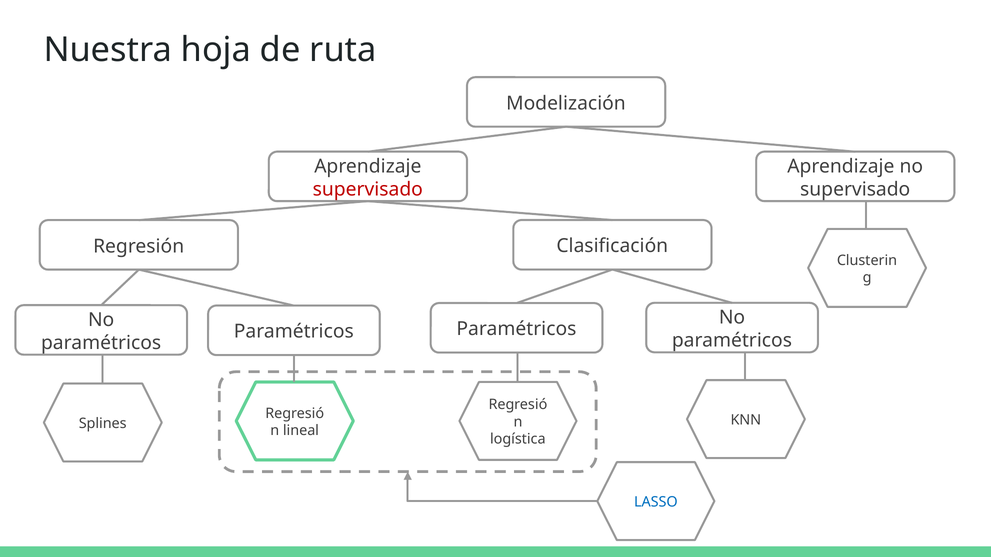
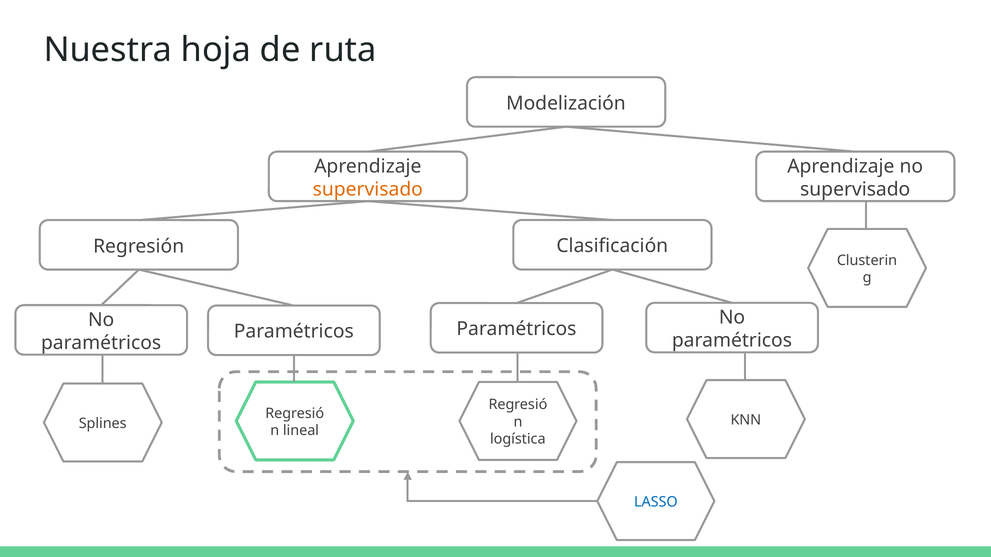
supervisado at (368, 189) colour: red -> orange
